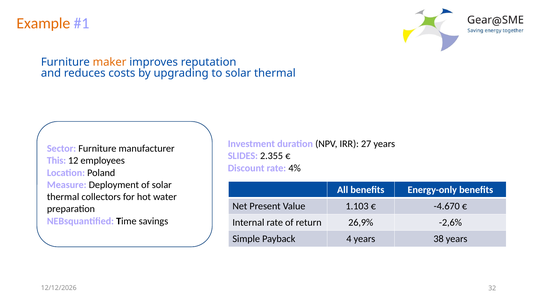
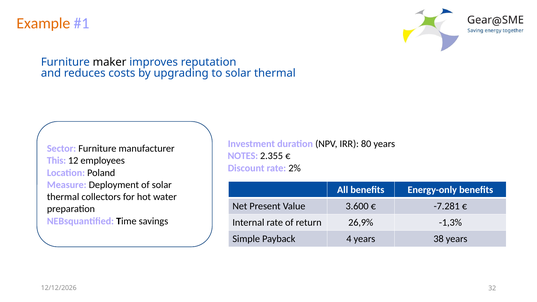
maker colour: orange -> black
27: 27 -> 80
SLIDES: SLIDES -> NOTES
4%: 4% -> 2%
1.103: 1.103 -> 3.600
-4.670: -4.670 -> -7.281
-2,6%: -2,6% -> -1,3%
